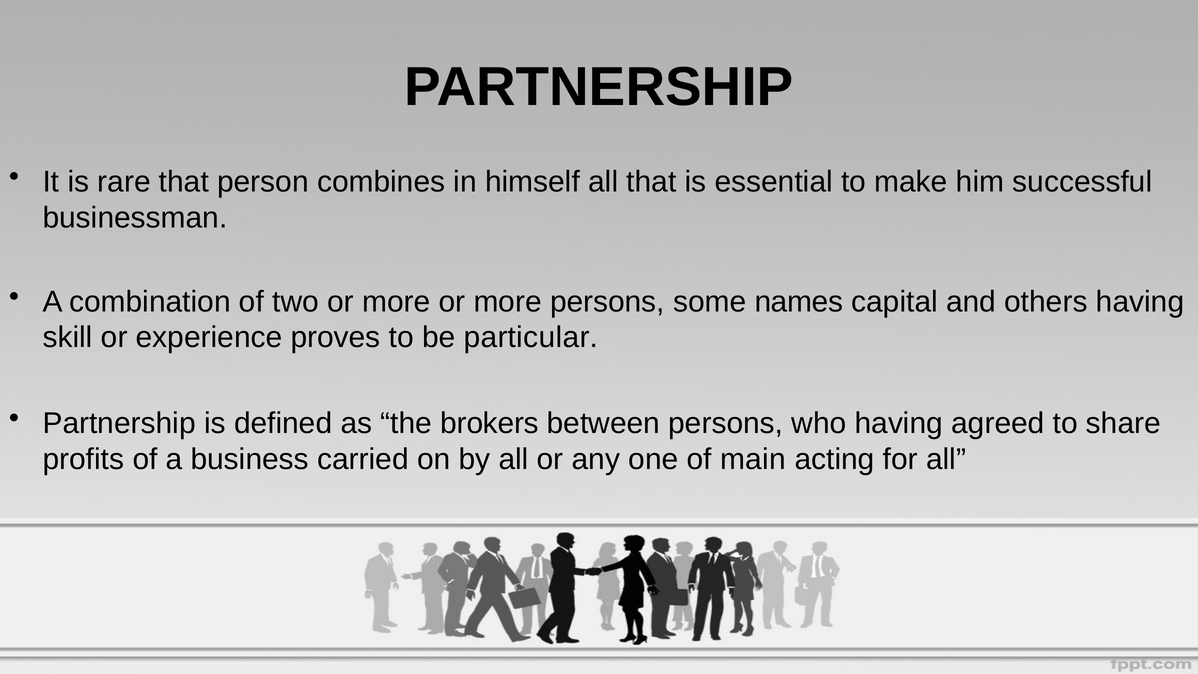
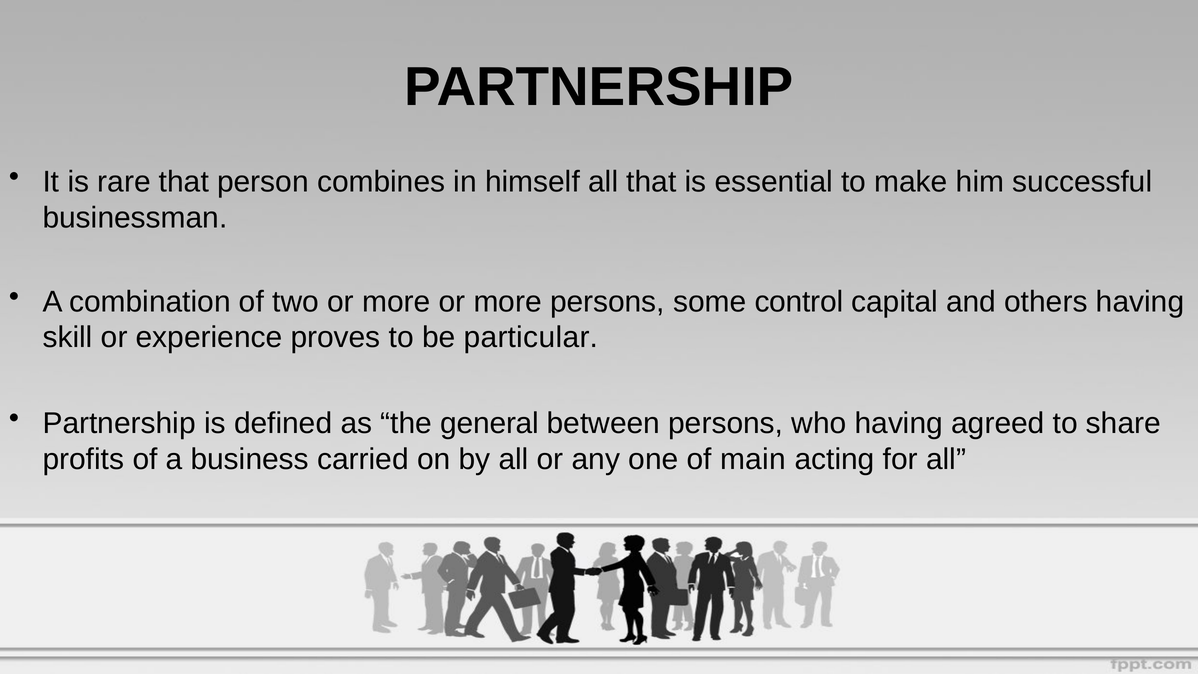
names: names -> control
brokers: brokers -> general
